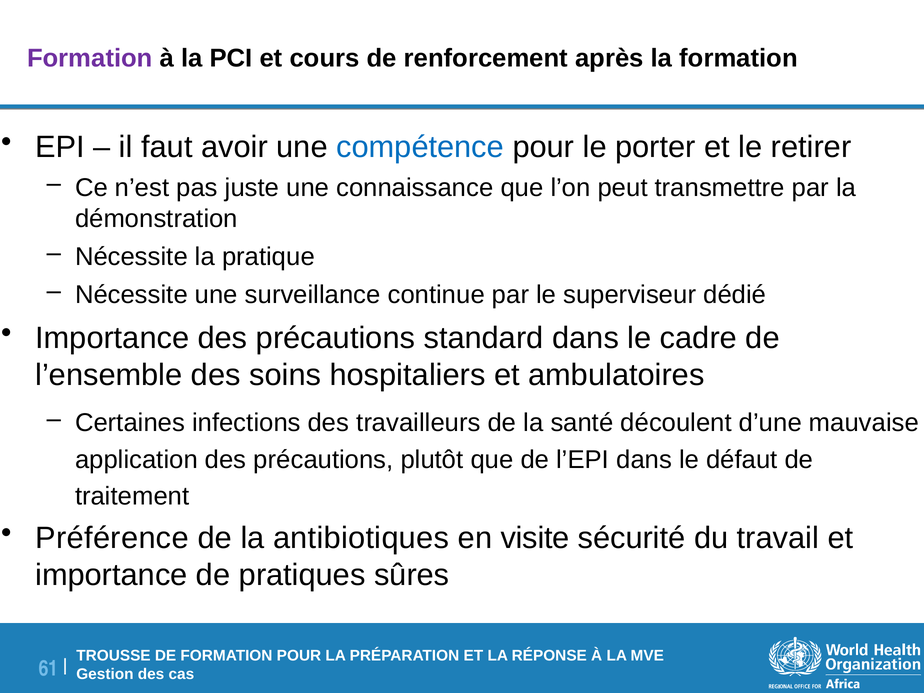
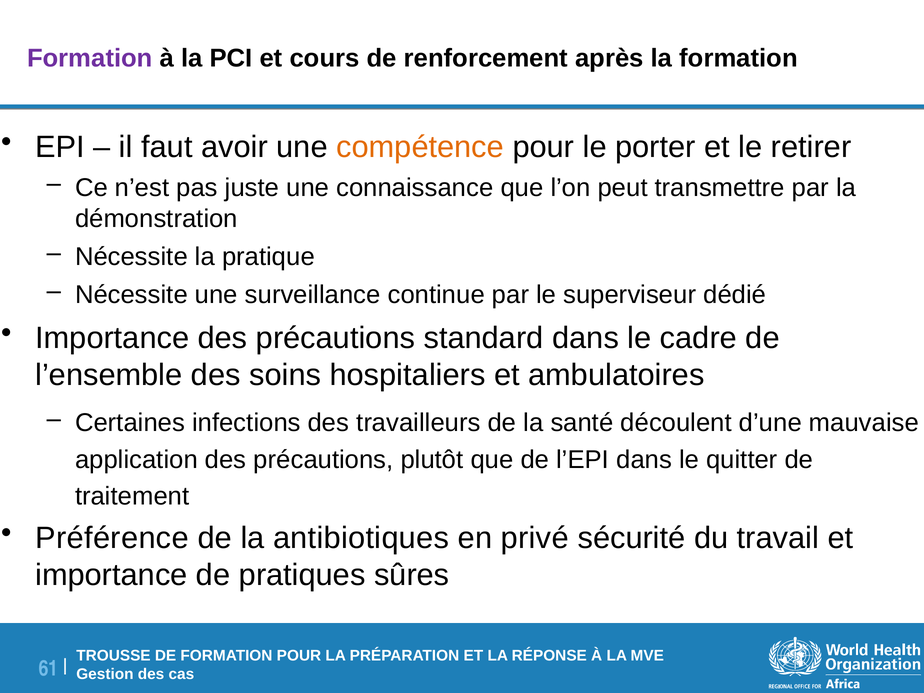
compétence colour: blue -> orange
défaut: défaut -> quitter
visite: visite -> privé
